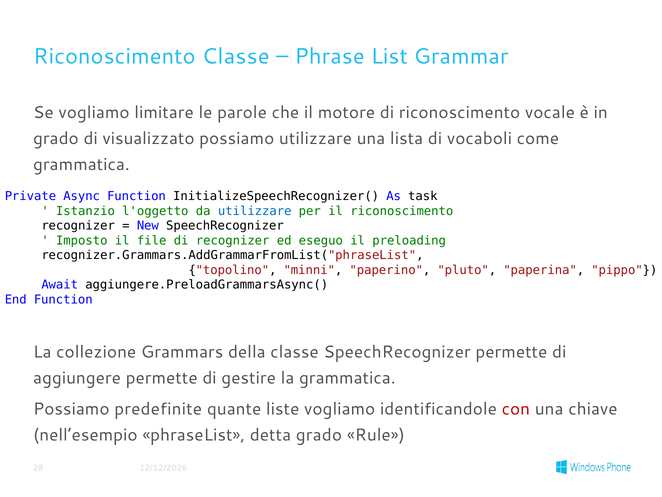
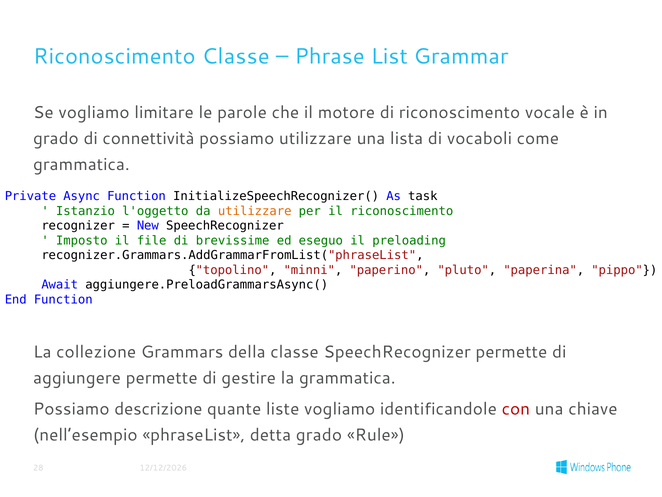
visualizzato: visualizzato -> connettività
utilizzare at (255, 211) colour: blue -> orange
di recognizer: recognizer -> brevissime
predefinite: predefinite -> descrizione
